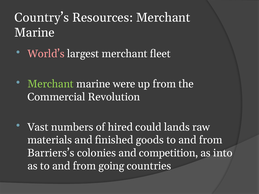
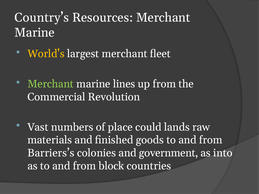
World’s colour: pink -> yellow
were: were -> lines
hired: hired -> place
competition: competition -> government
going: going -> block
